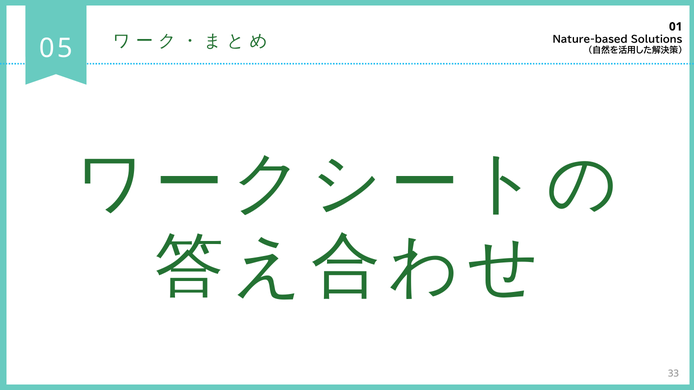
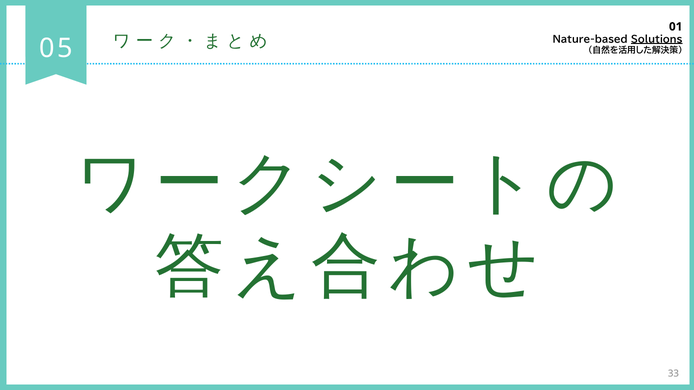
Solutions underline: none -> present
